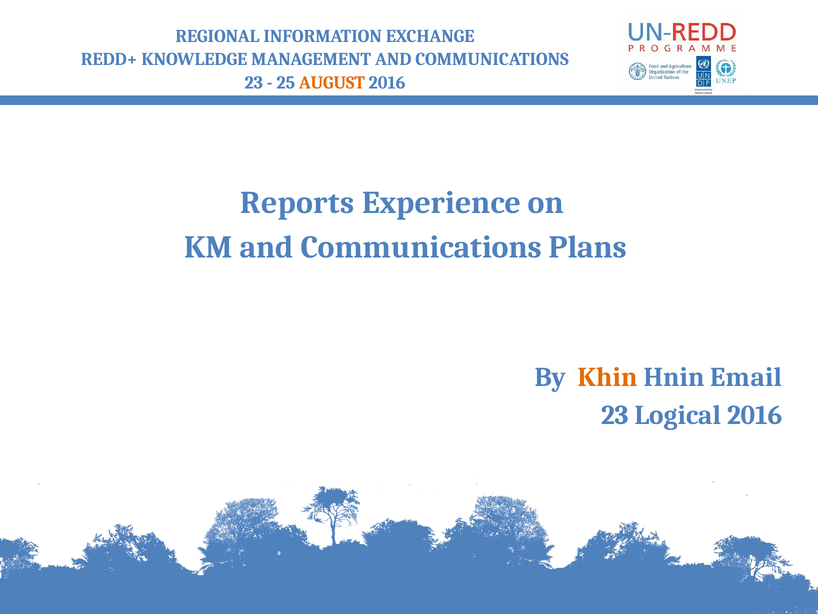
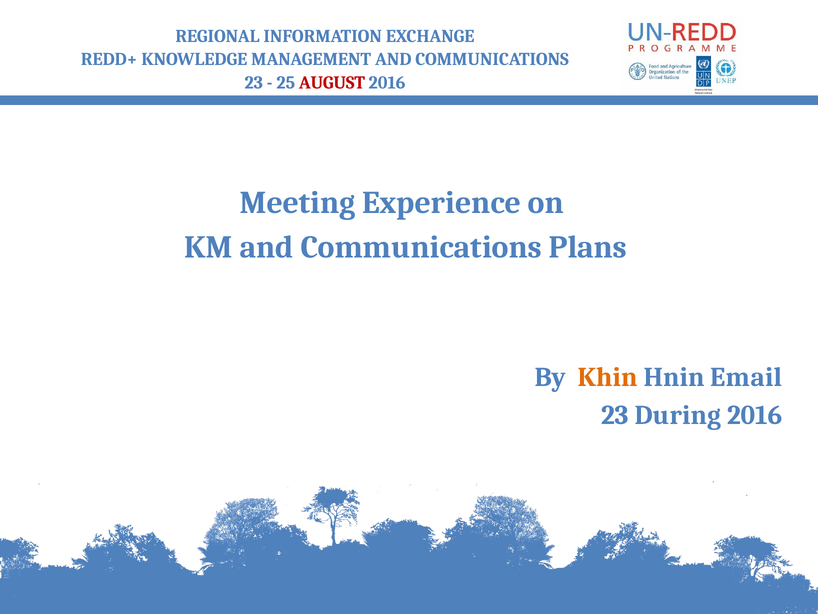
AUGUST colour: orange -> red
Reports: Reports -> Meeting
Logical: Logical -> During
